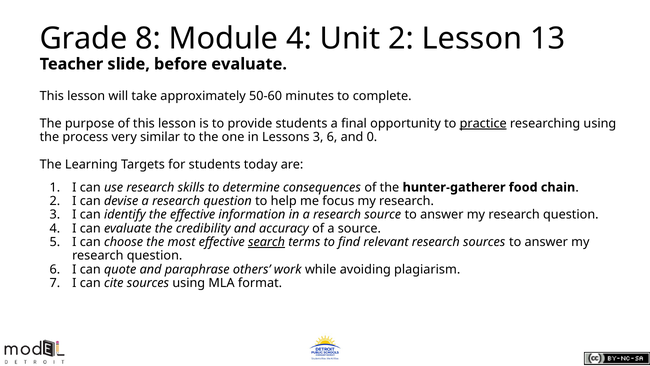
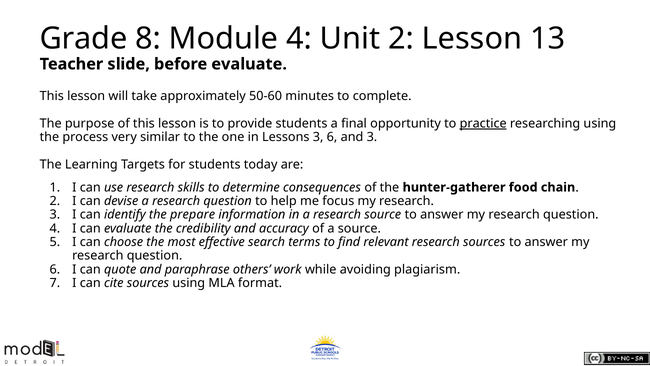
and 0: 0 -> 3
the effective: effective -> prepare
search underline: present -> none
